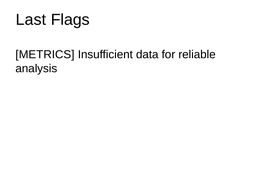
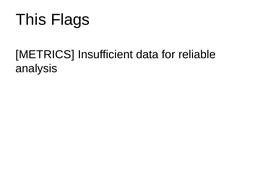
Last: Last -> This
